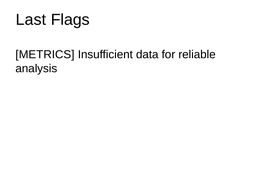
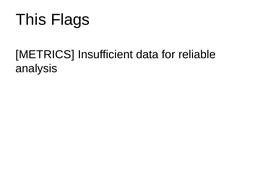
Last: Last -> This
